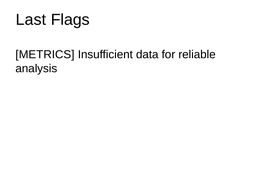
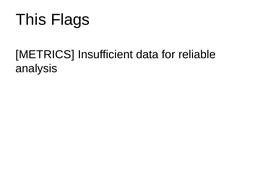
Last: Last -> This
